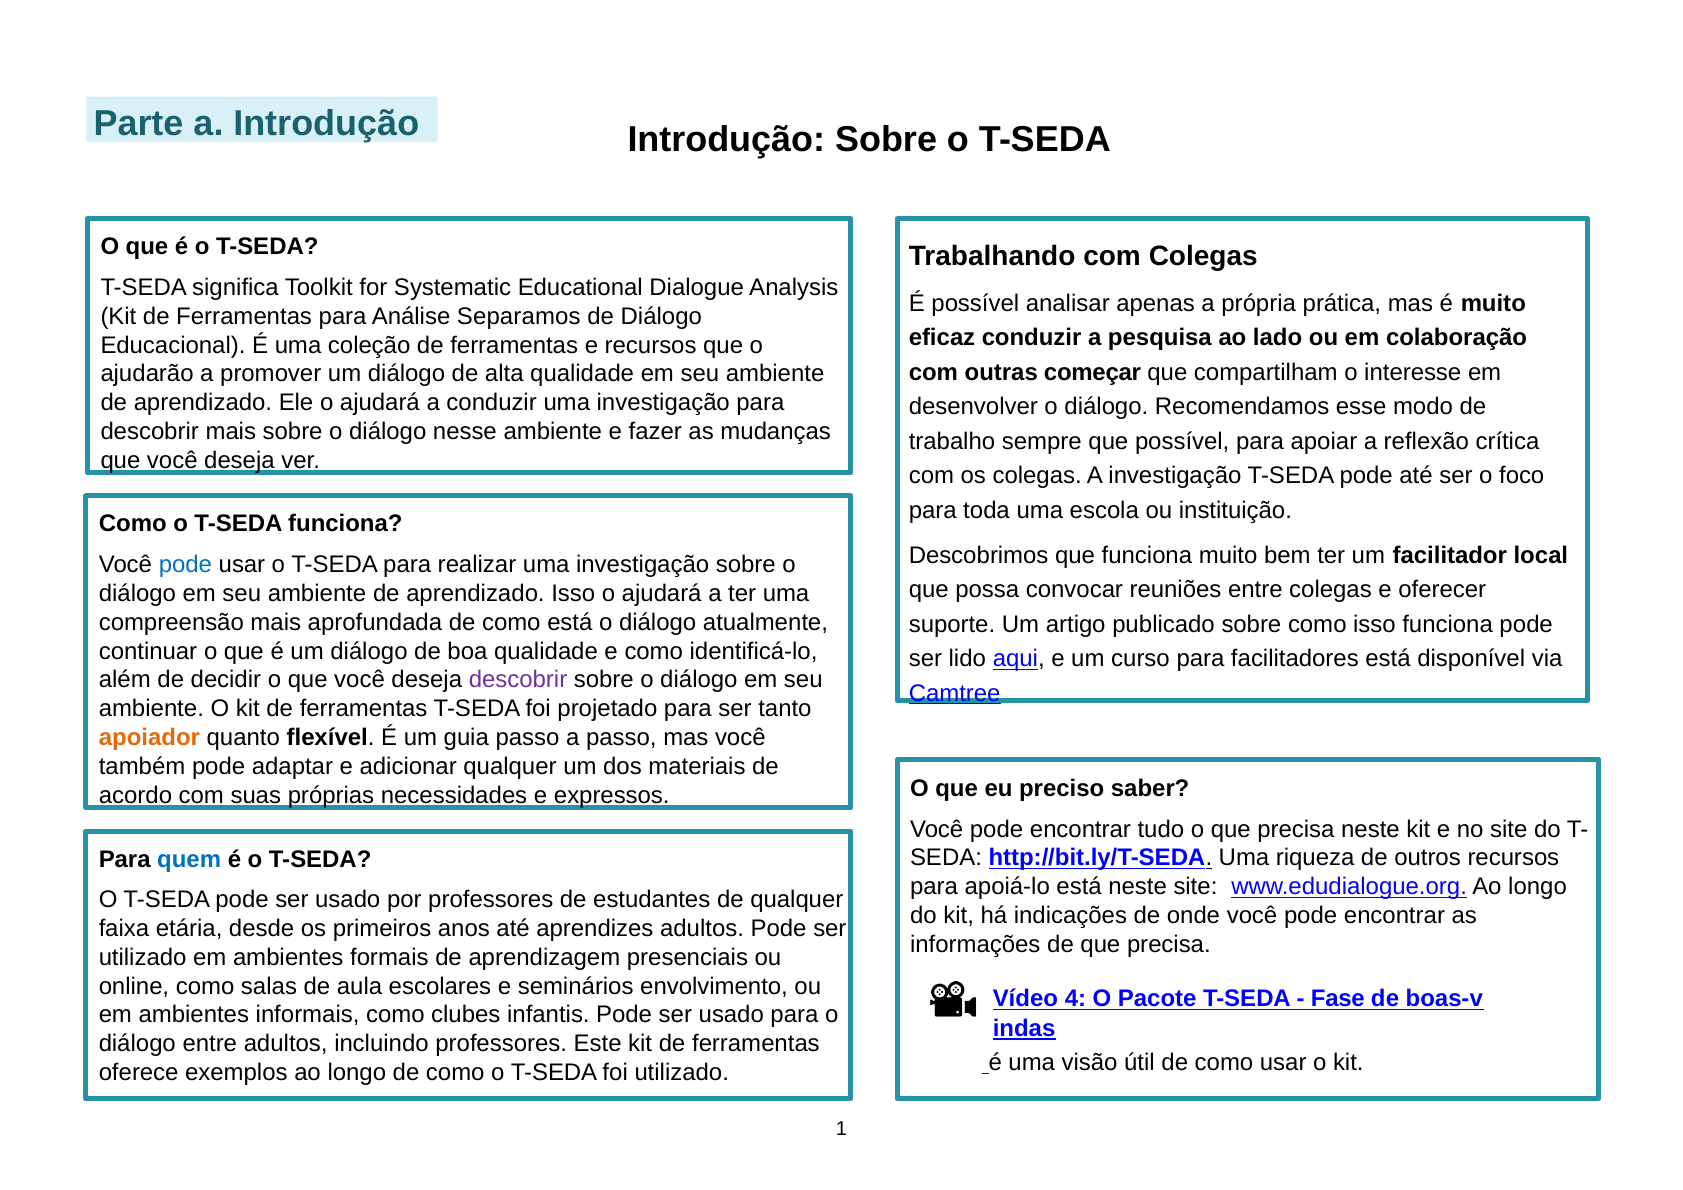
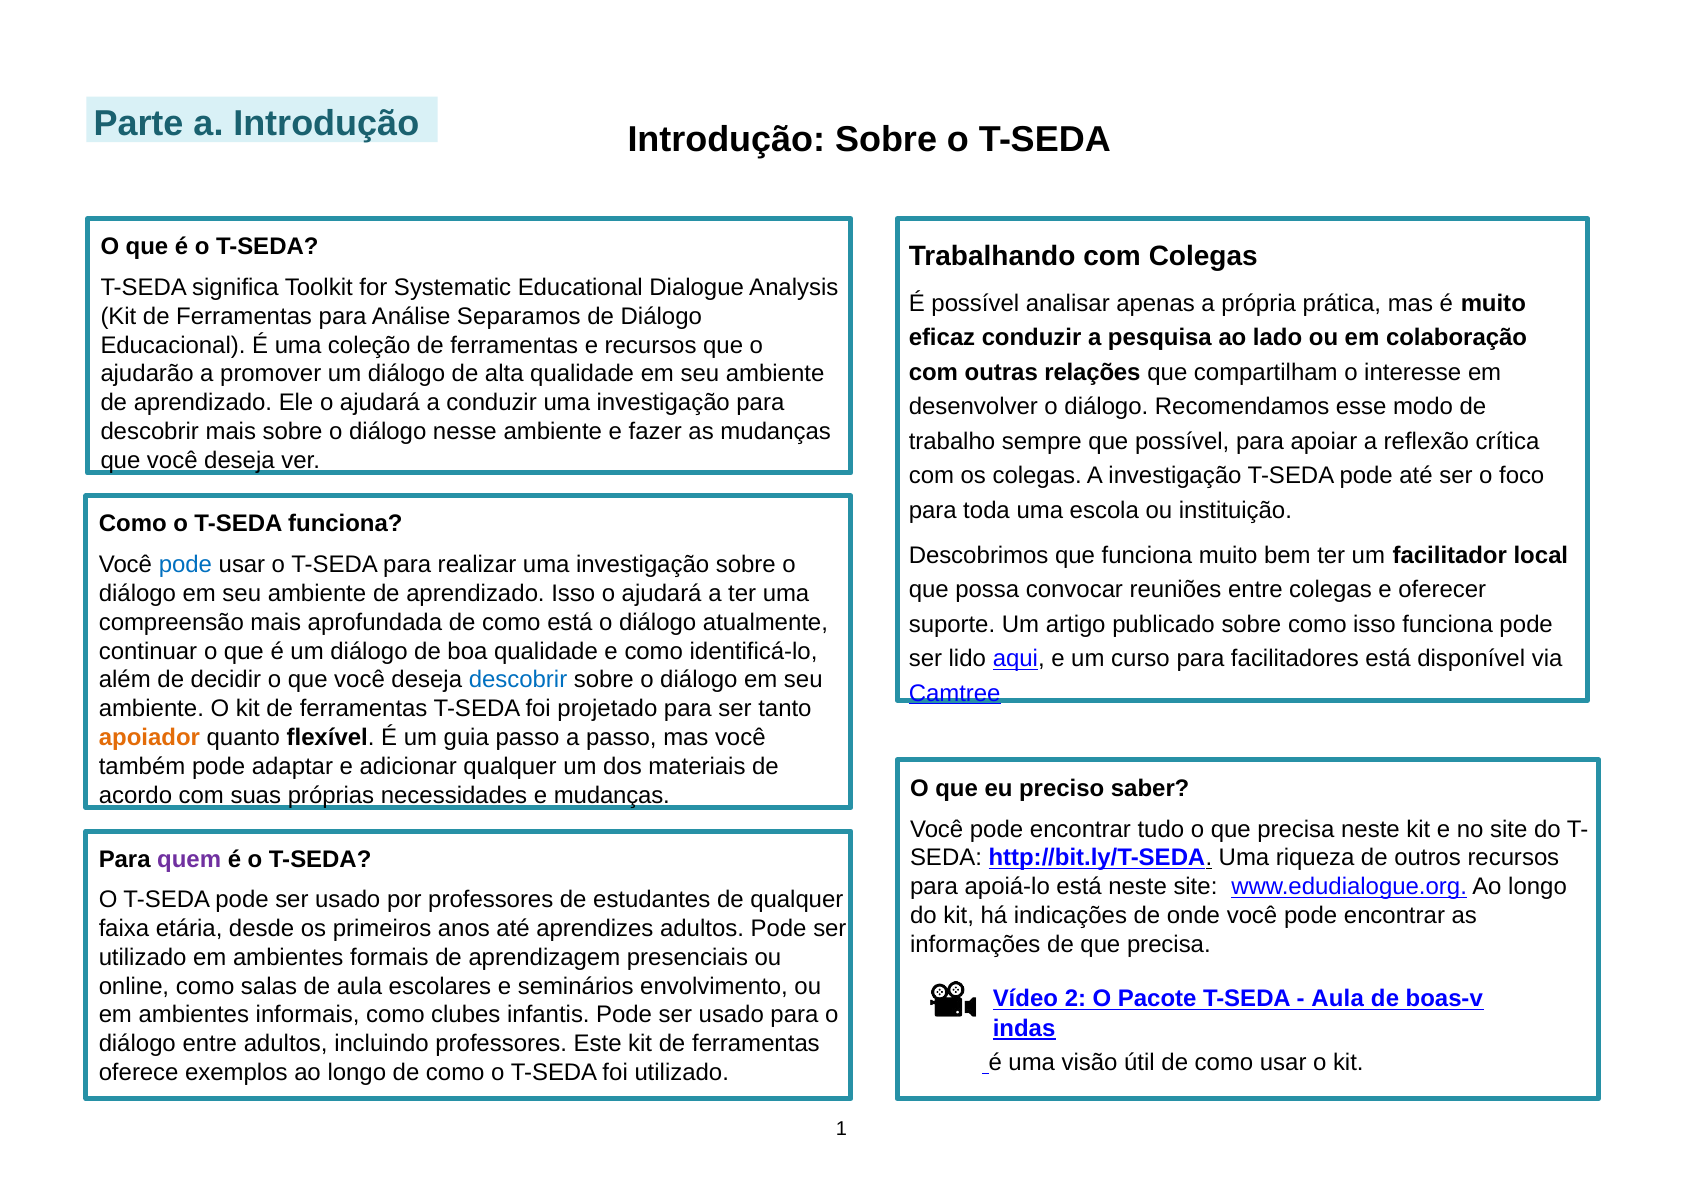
começar: começar -> relações
descobrir at (518, 680) colour: purple -> blue
e expressos: expressos -> mudanças
quem colour: blue -> purple
4: 4 -> 2
Fase at (1338, 999): Fase -> Aula
